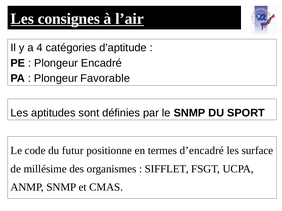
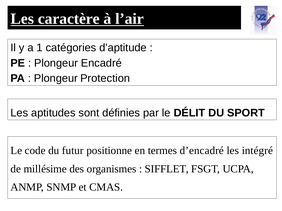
consignes: consignes -> caractère
4: 4 -> 1
Favorable: Favorable -> Protection
le SNMP: SNMP -> DÉLIT
surface: surface -> intégré
